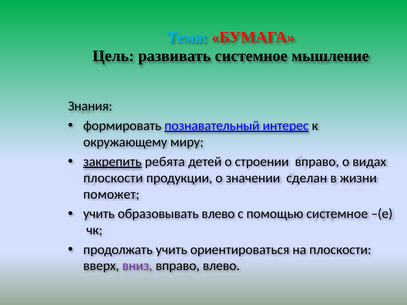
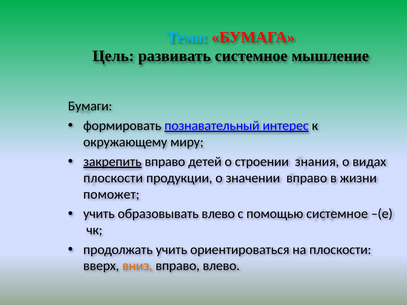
Знания: Знания -> Бумаги
закрепить ребята: ребята -> вправо
строении вправо: вправо -> знания
значении сделан: сделан -> вправо
вниз colour: purple -> orange
